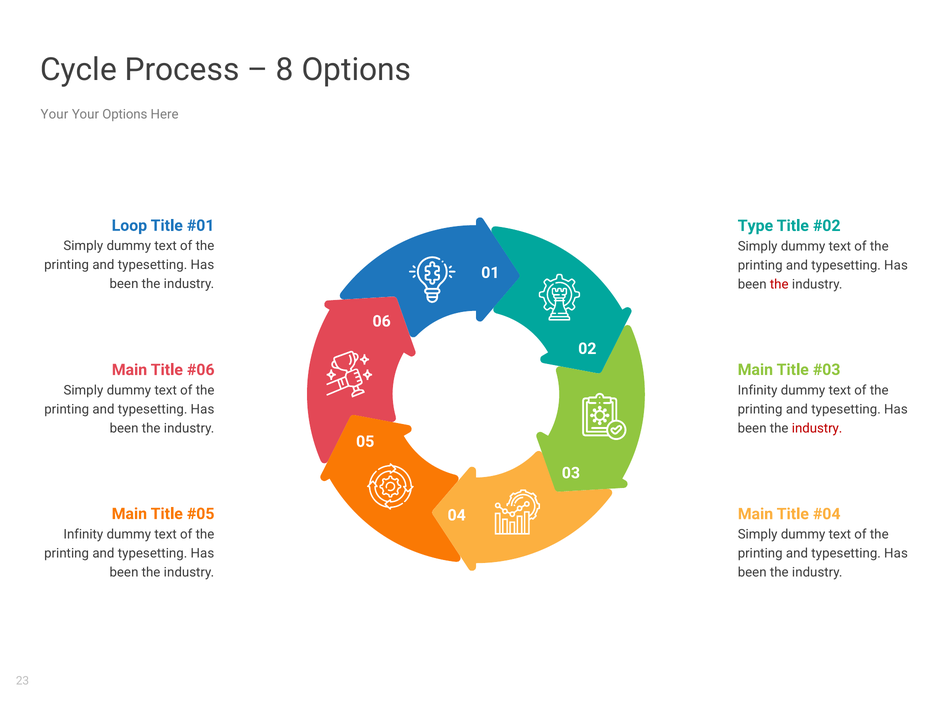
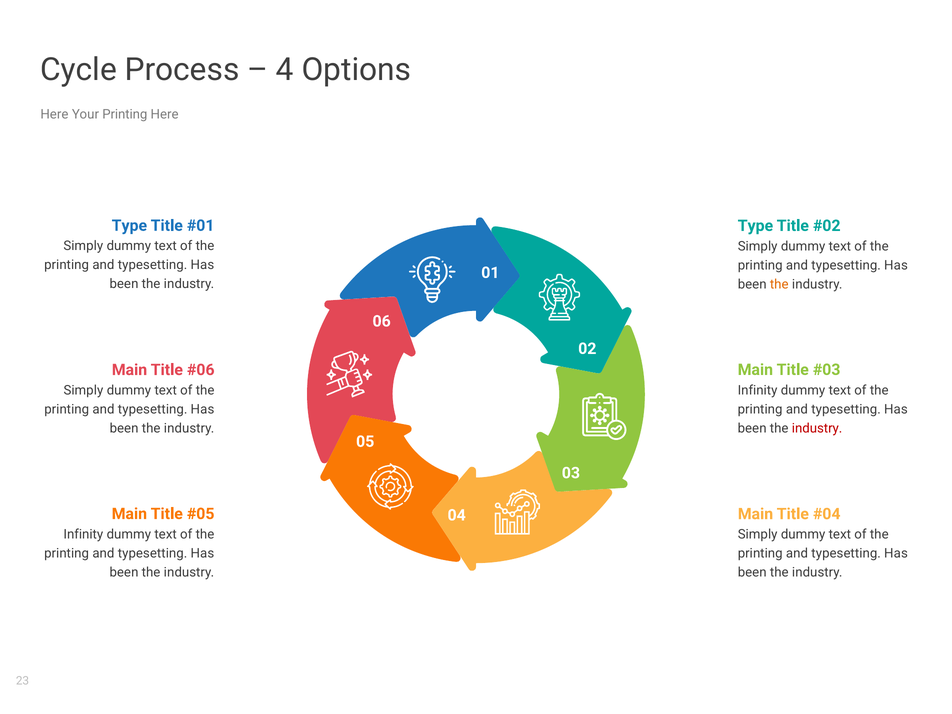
8: 8 -> 4
Your at (54, 114): Your -> Here
Your Options: Options -> Printing
Loop at (129, 226): Loop -> Type
the at (779, 284) colour: red -> orange
